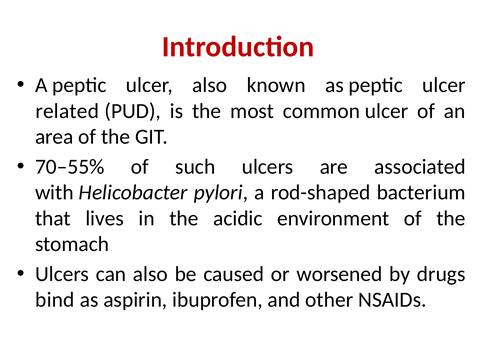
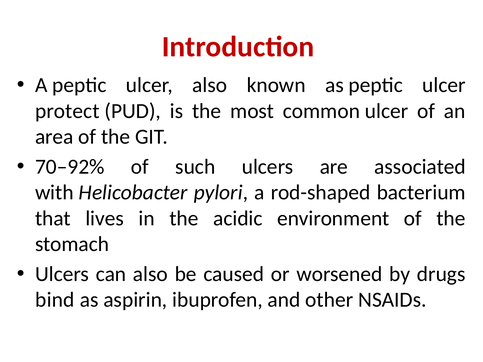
related: related -> protect
70–55%: 70–55% -> 70–92%
